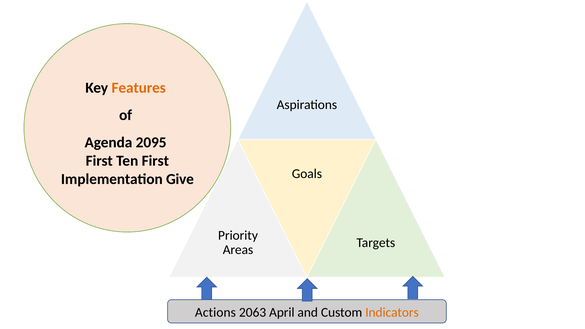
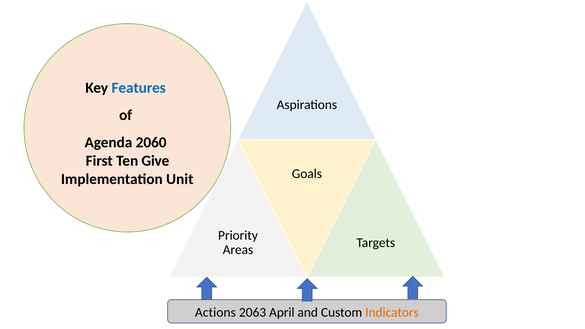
Features colour: orange -> blue
2095: 2095 -> 2060
Ten First: First -> Give
Give: Give -> Unit
